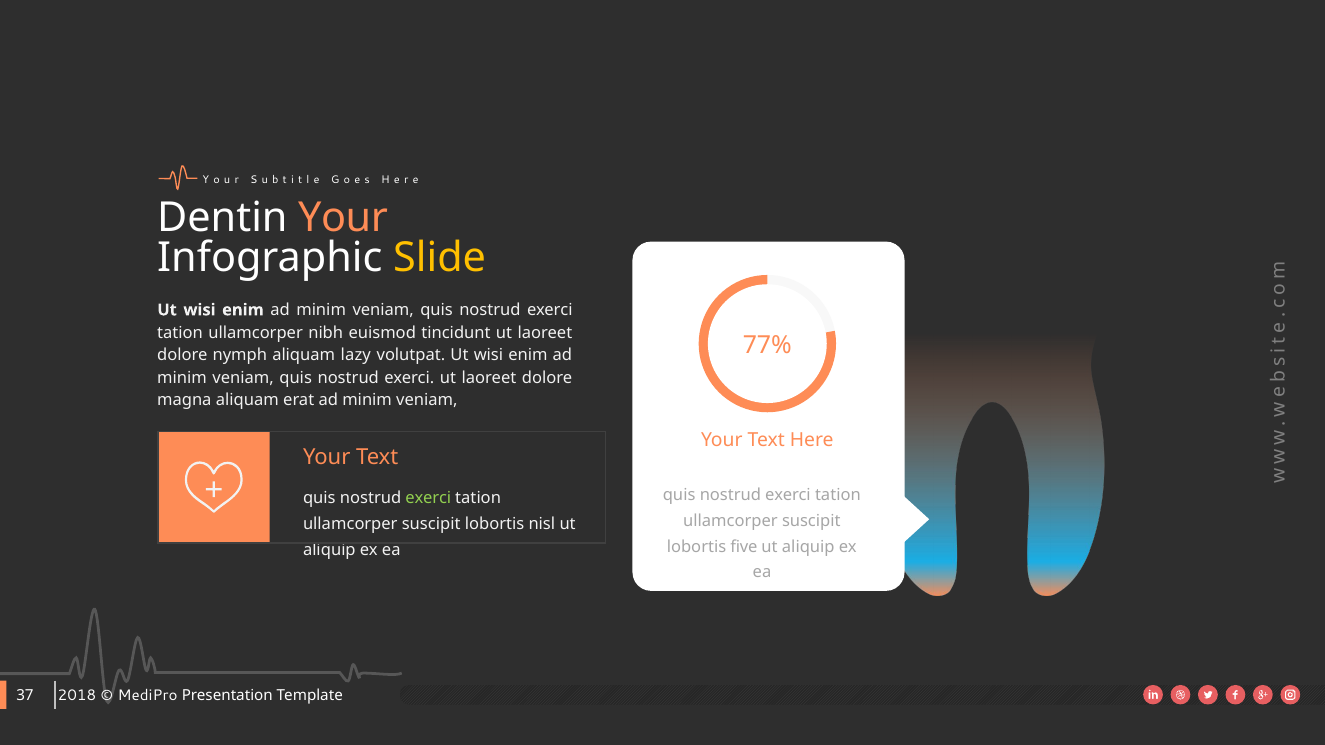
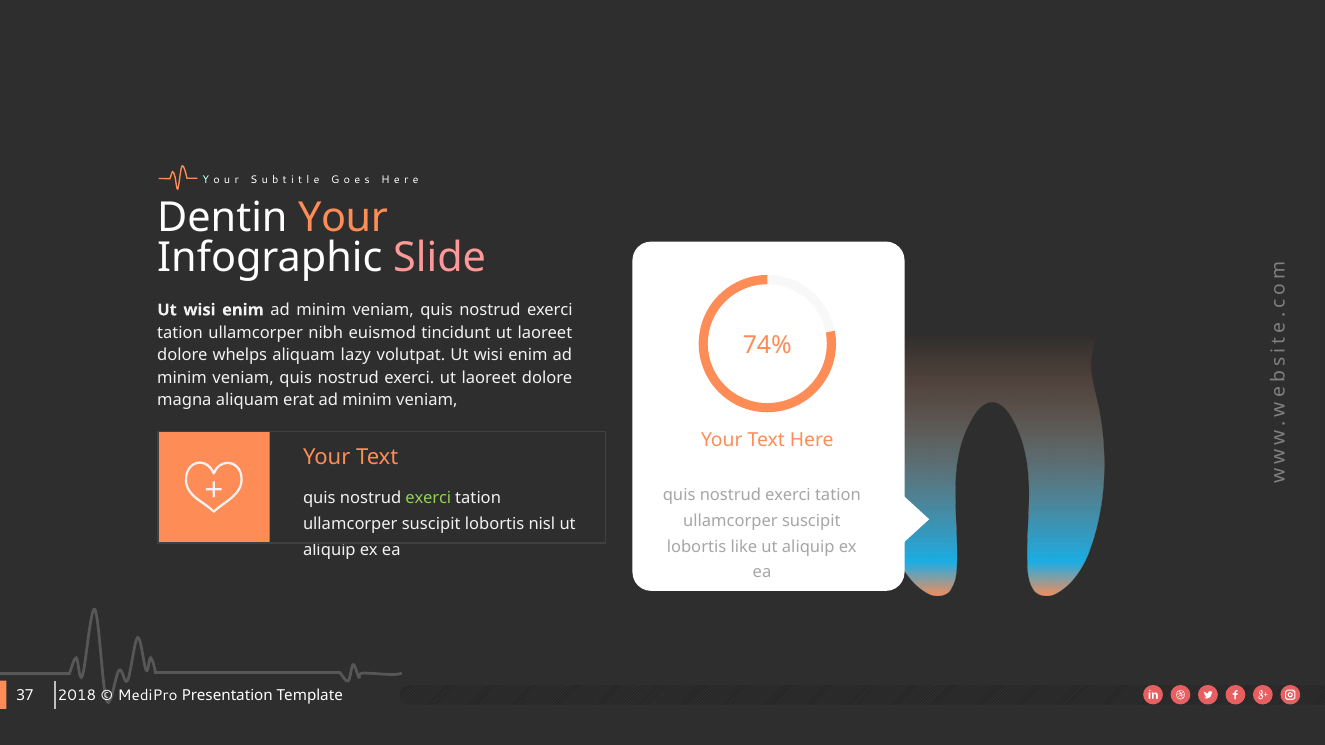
Slide colour: yellow -> pink
77%: 77% -> 74%
nymph: nymph -> whelps
five: five -> like
